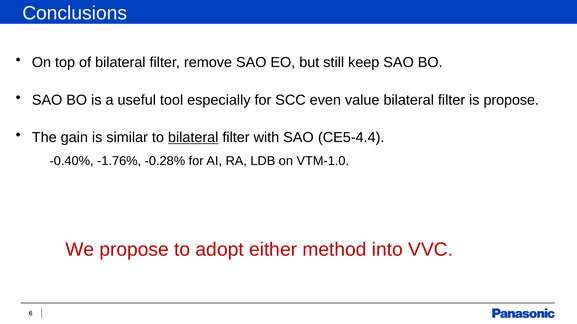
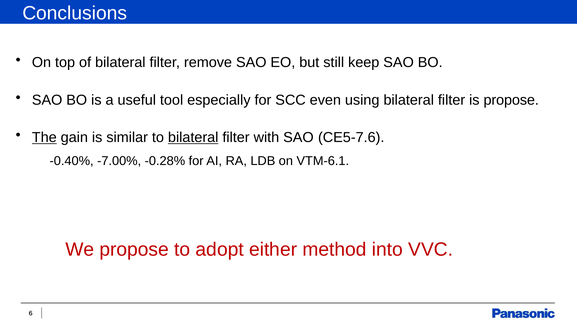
value: value -> using
The underline: none -> present
CE5-4.4: CE5-4.4 -> CE5-7.6
-1.76%: -1.76% -> -7.00%
VTM-1.0: VTM-1.0 -> VTM-6.1
